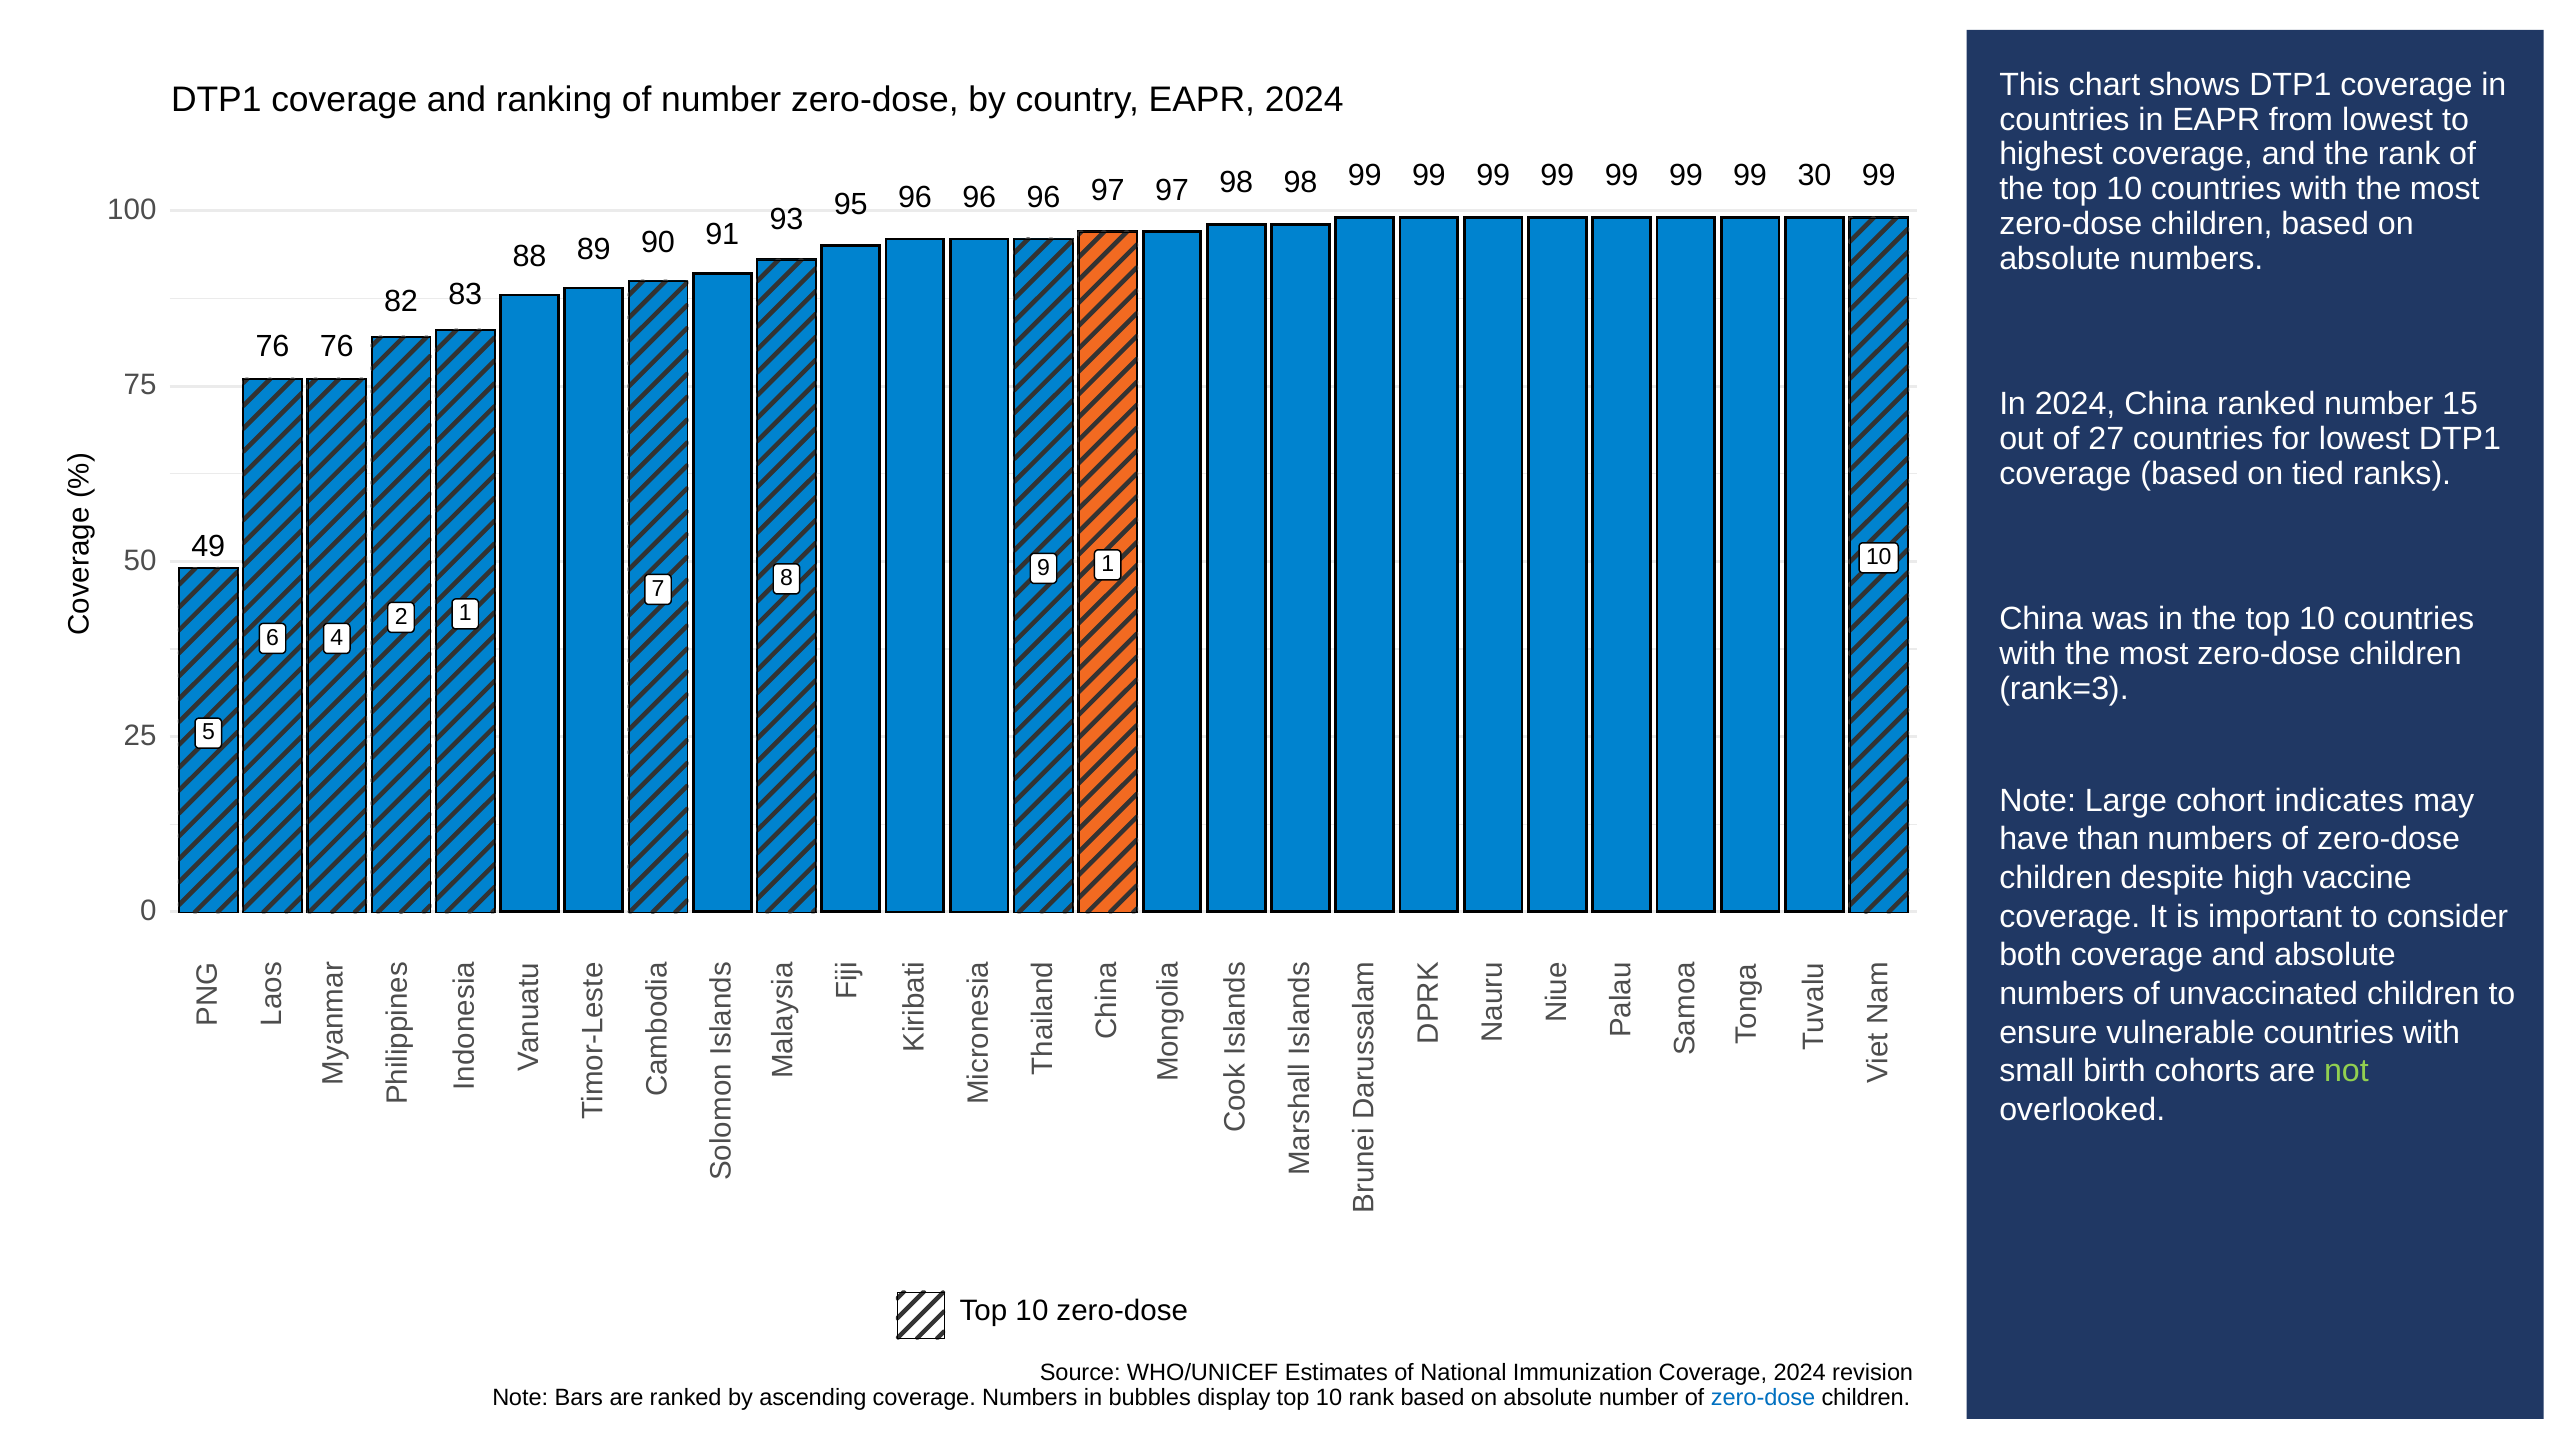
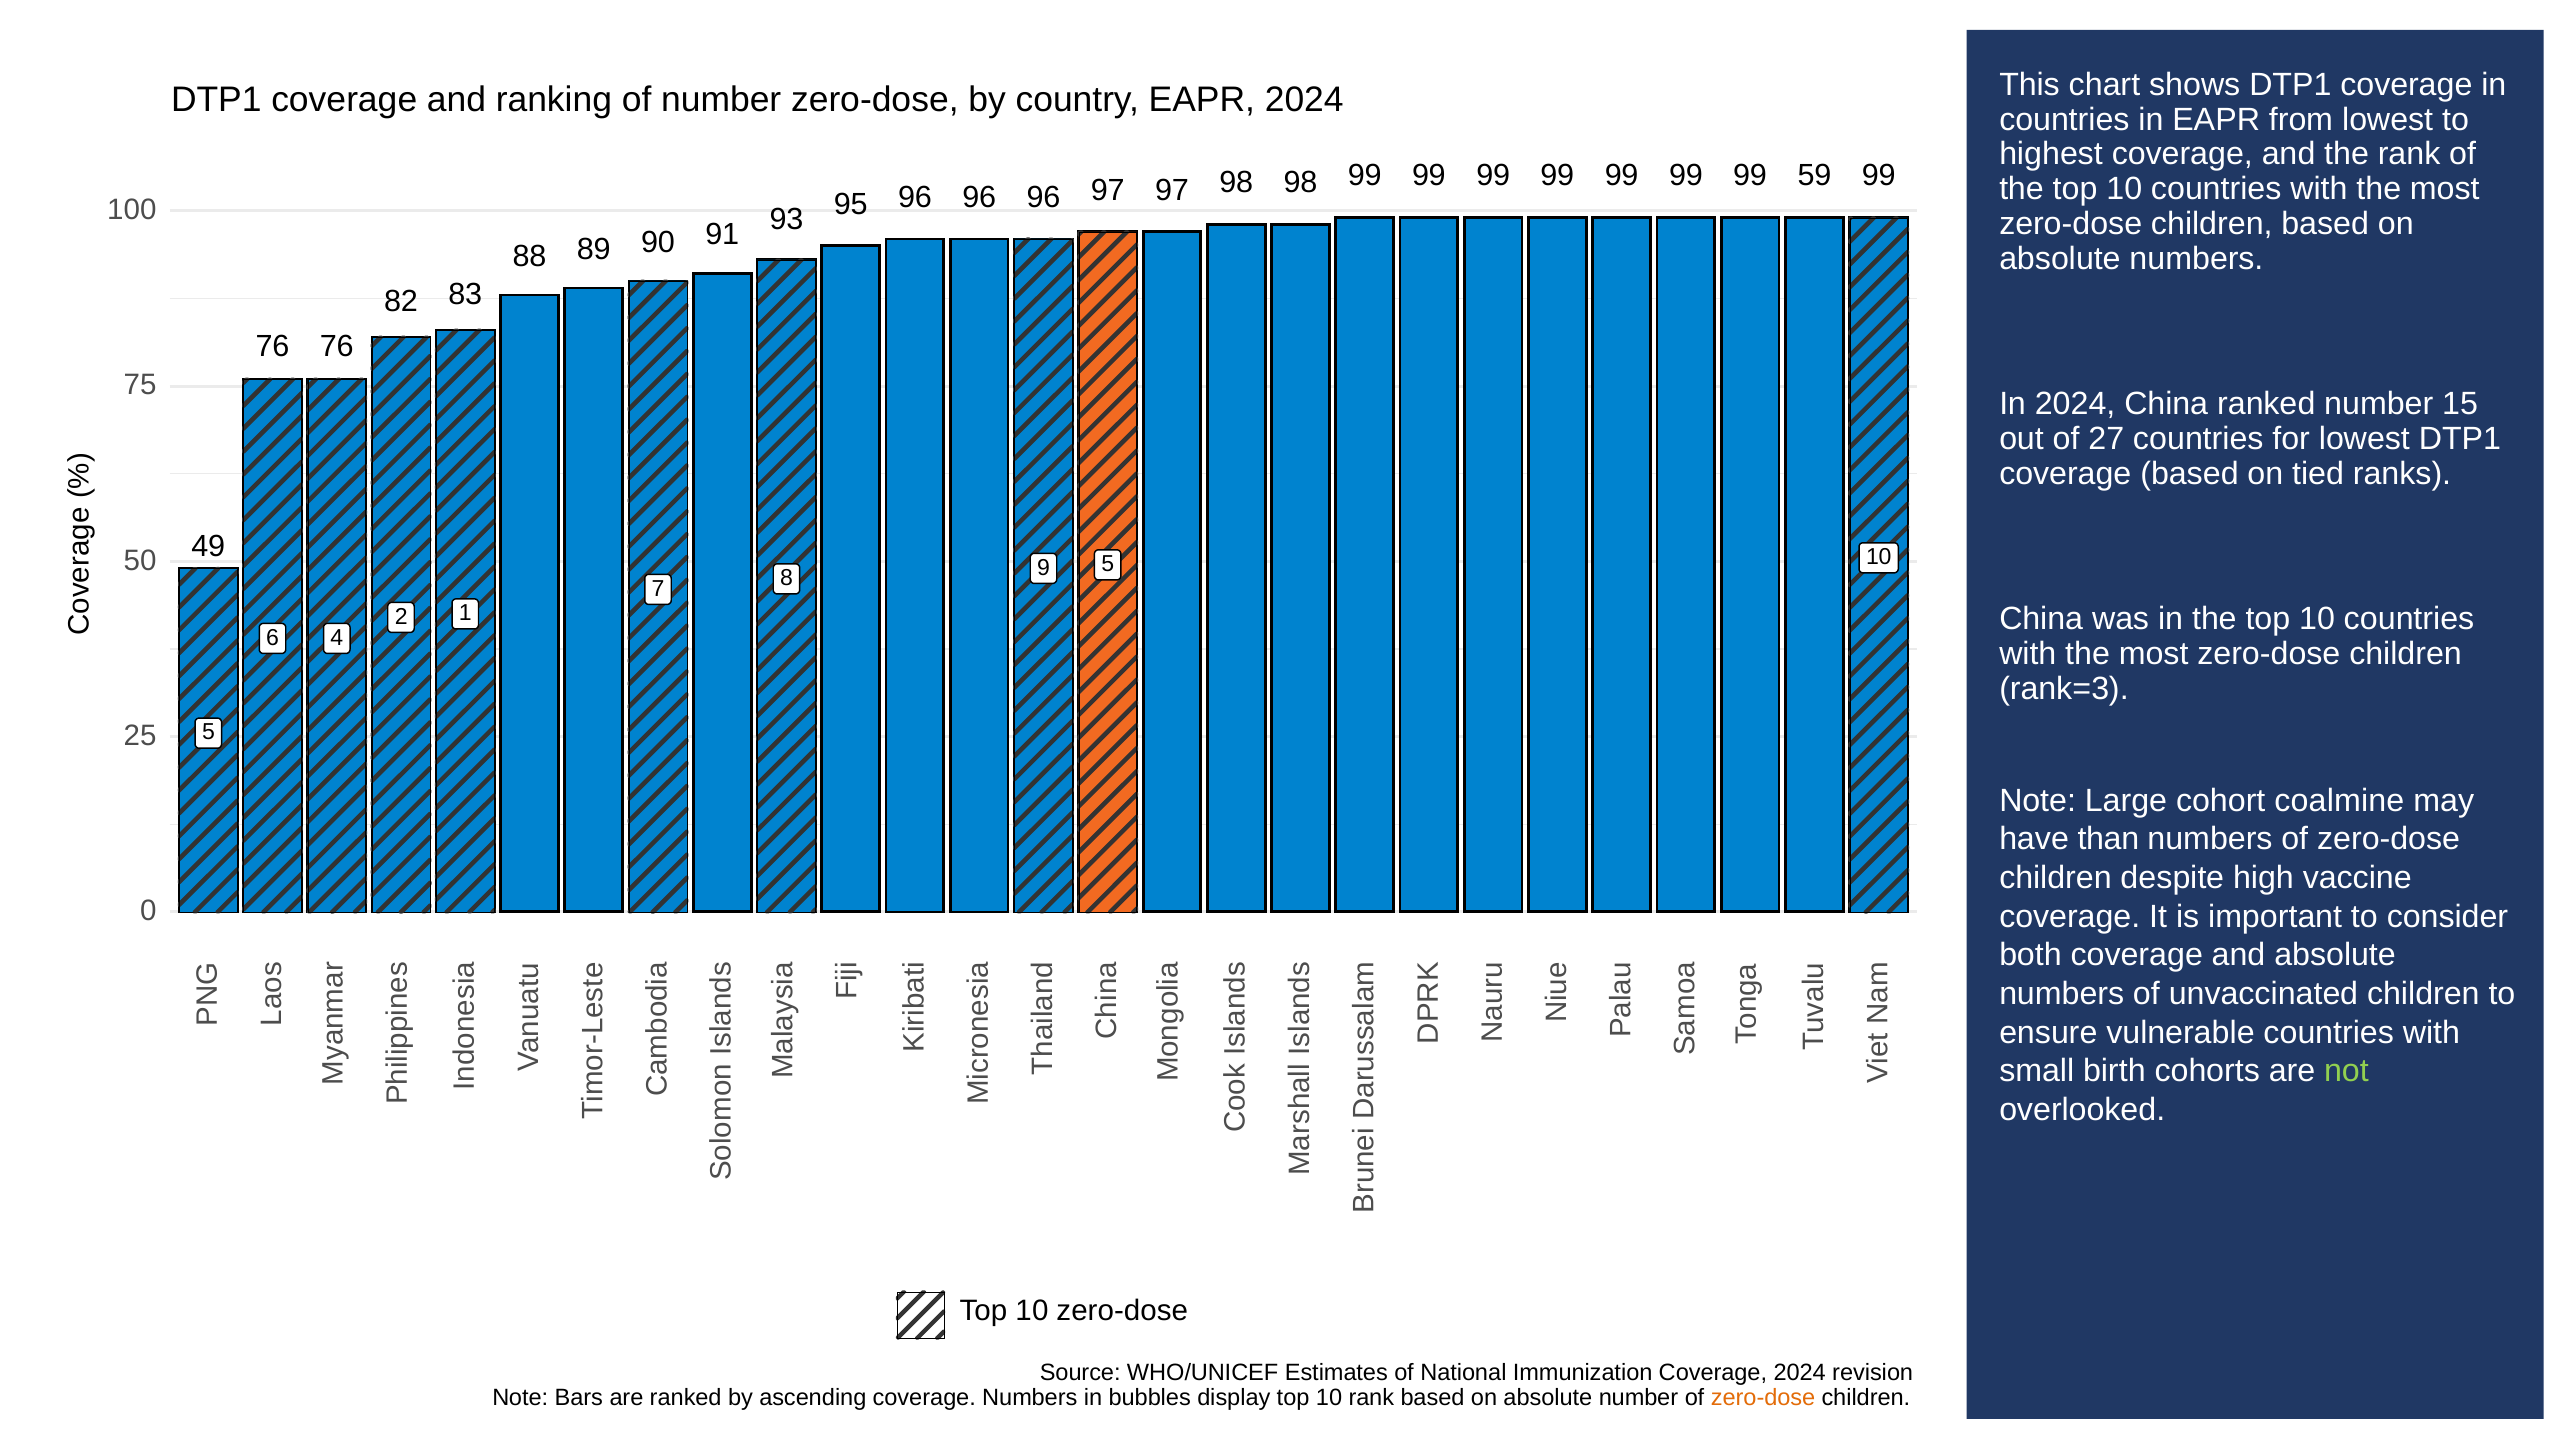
30: 30 -> 59
9 1: 1 -> 5
indicates: indicates -> coalmine
zero-dose at (1763, 1398) colour: blue -> orange
